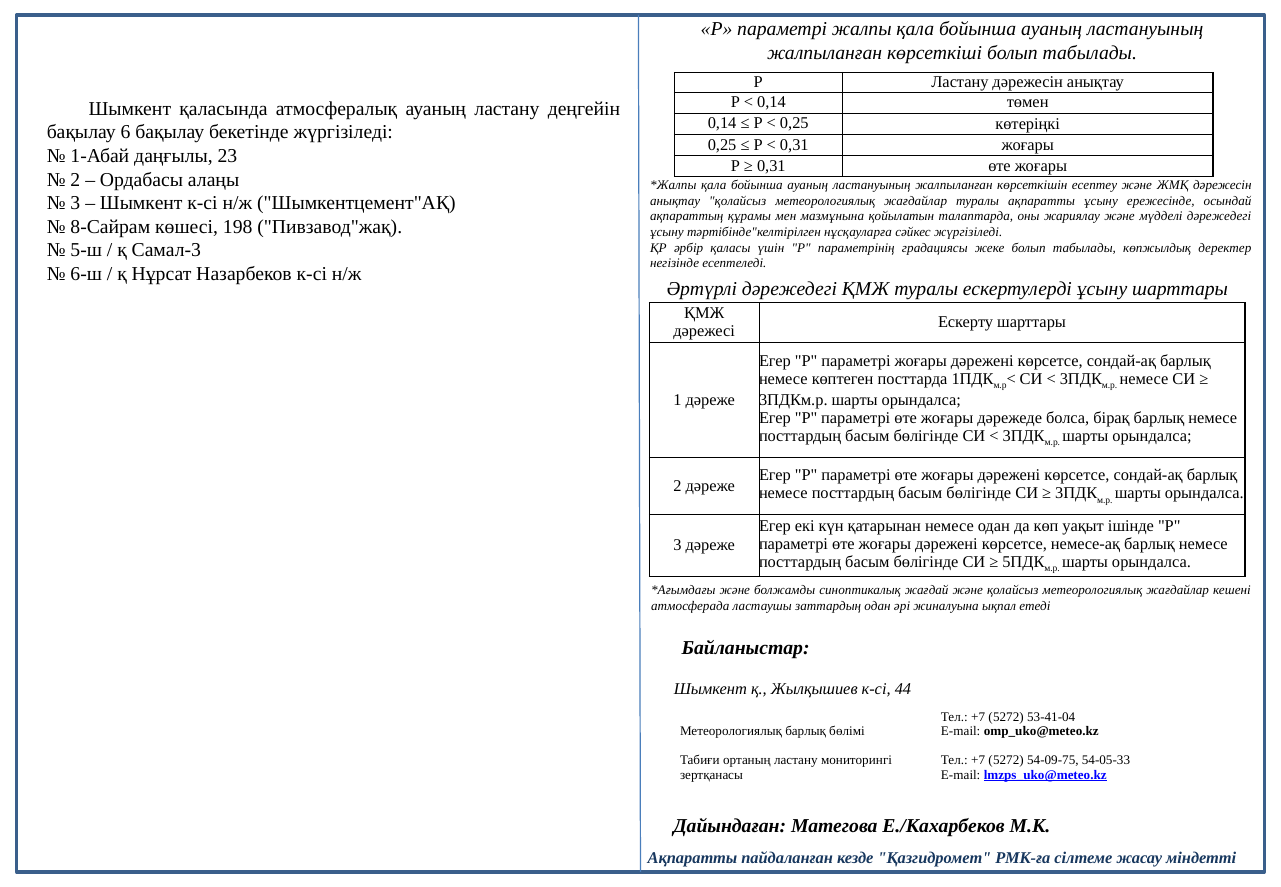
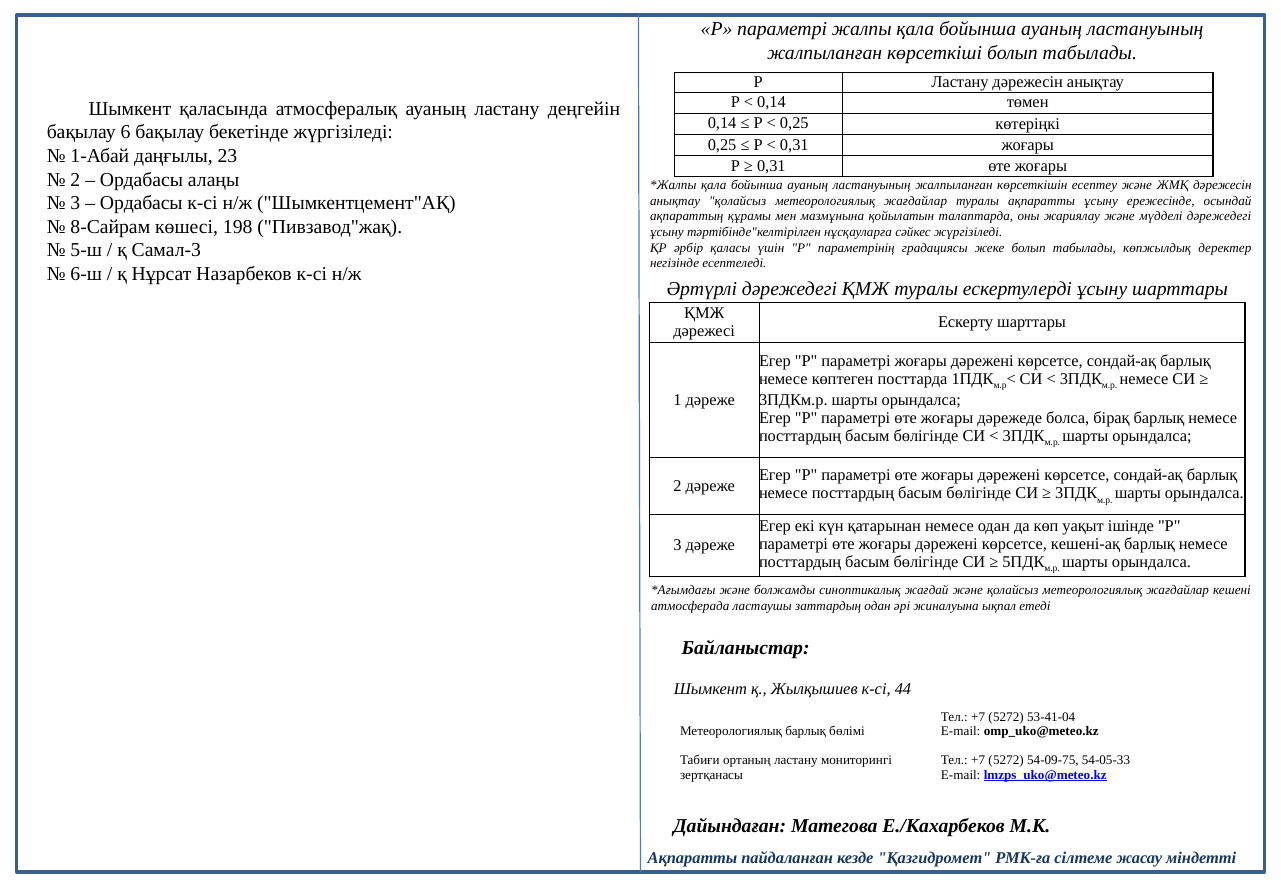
Шымкент at (141, 203): Шымкент -> Ордабасы
немесе-ақ: немесе-ақ -> кешені-ақ
